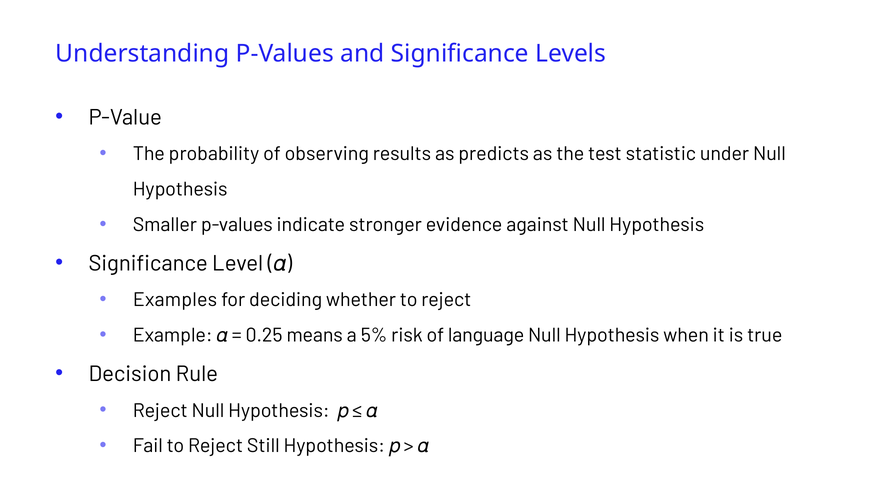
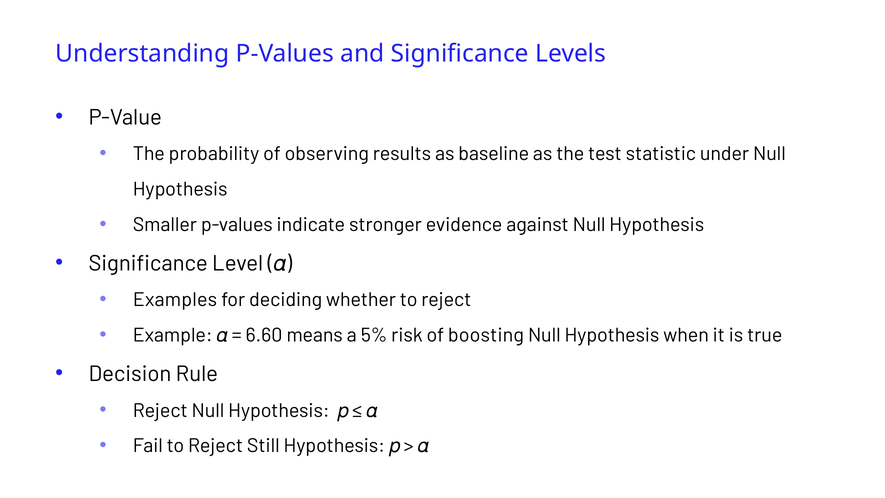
predicts: predicts -> baseline
0.25: 0.25 -> 6.60
language: language -> boosting
